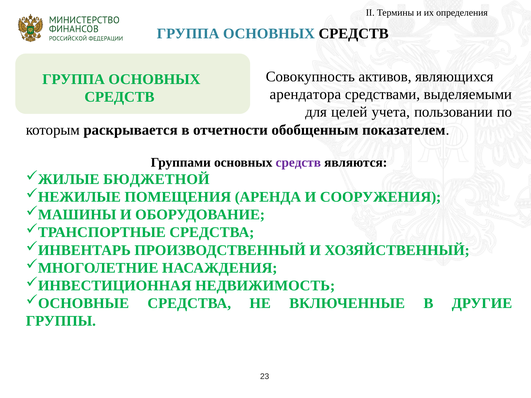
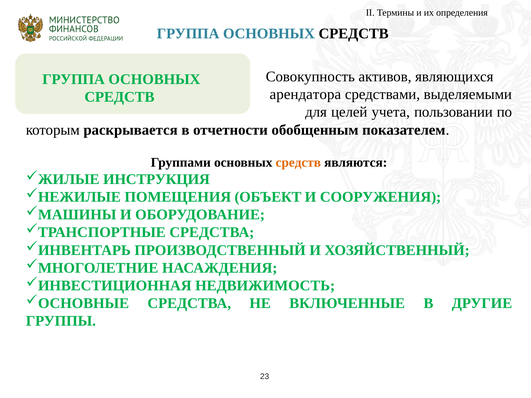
средств at (298, 163) colour: purple -> orange
БЮДЖЕТНОЙ: БЮДЖЕТНОЙ -> ИНСТРУКЦИЯ
АРЕНДА: АРЕНДА -> ОБЪЕКТ
